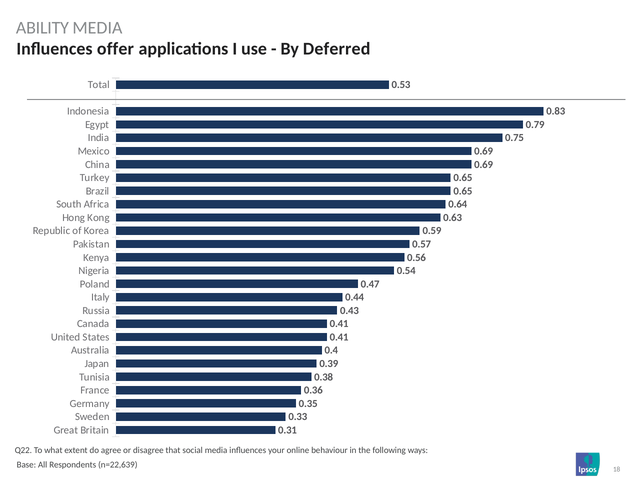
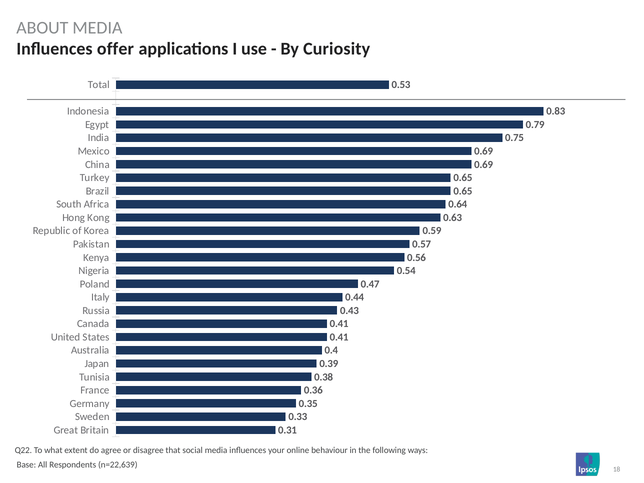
ABILITY: ABILITY -> ABOUT
Deferred: Deferred -> Curiosity
